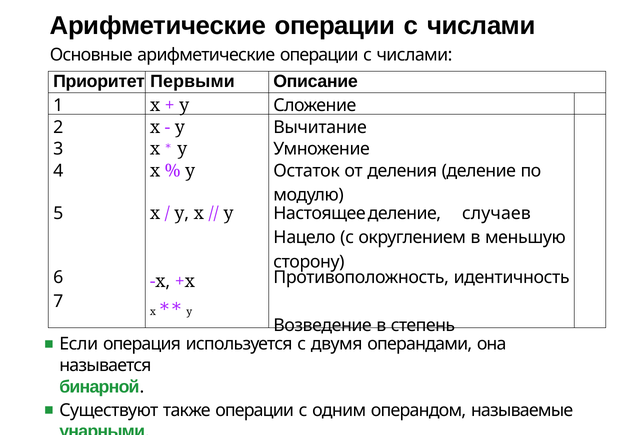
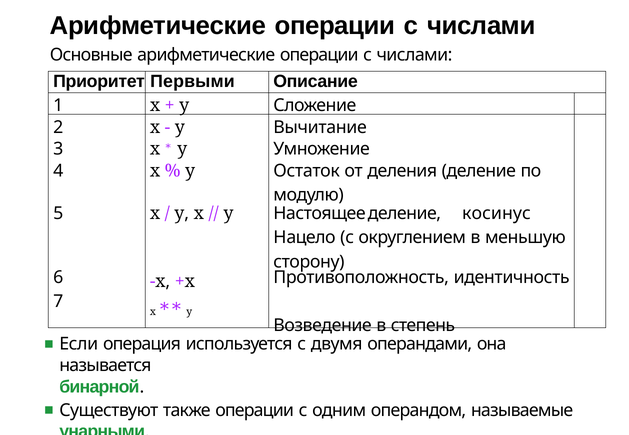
случаев: случаев -> косинус
